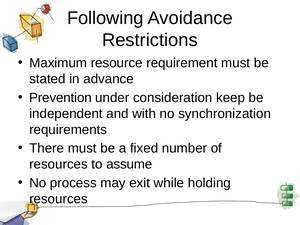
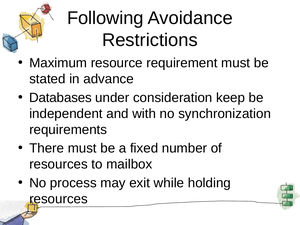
Prevention: Prevention -> Databases
assume: assume -> mailbox
